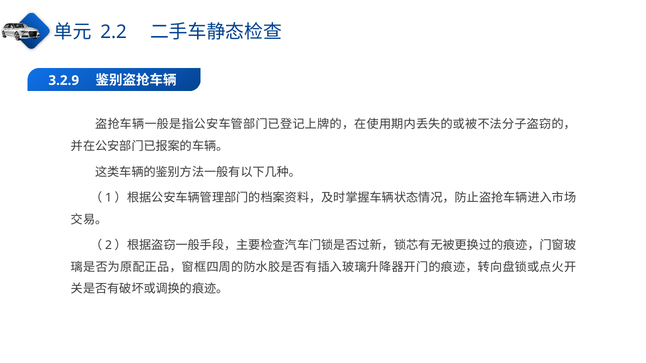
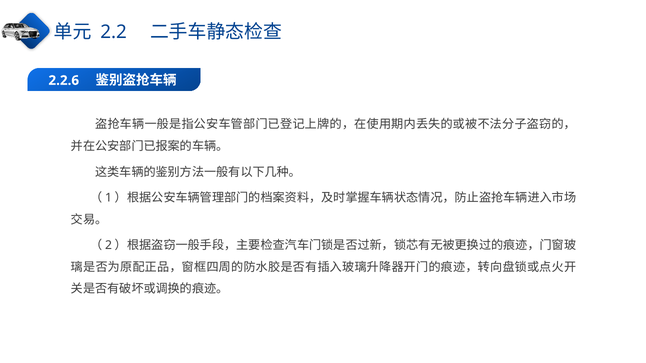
3.2.9: 3.2.9 -> 2.2.6
